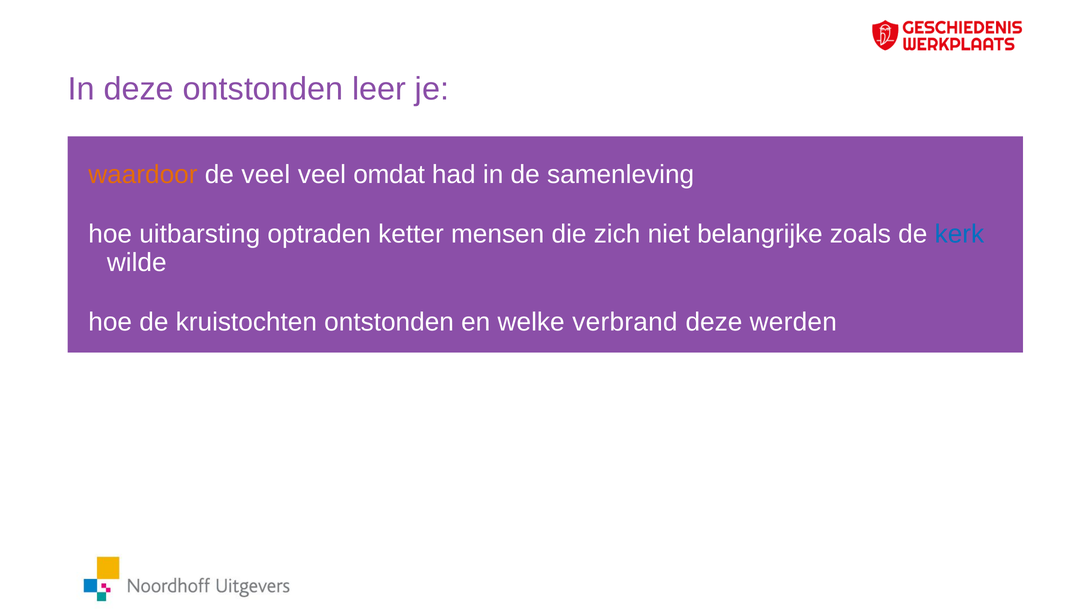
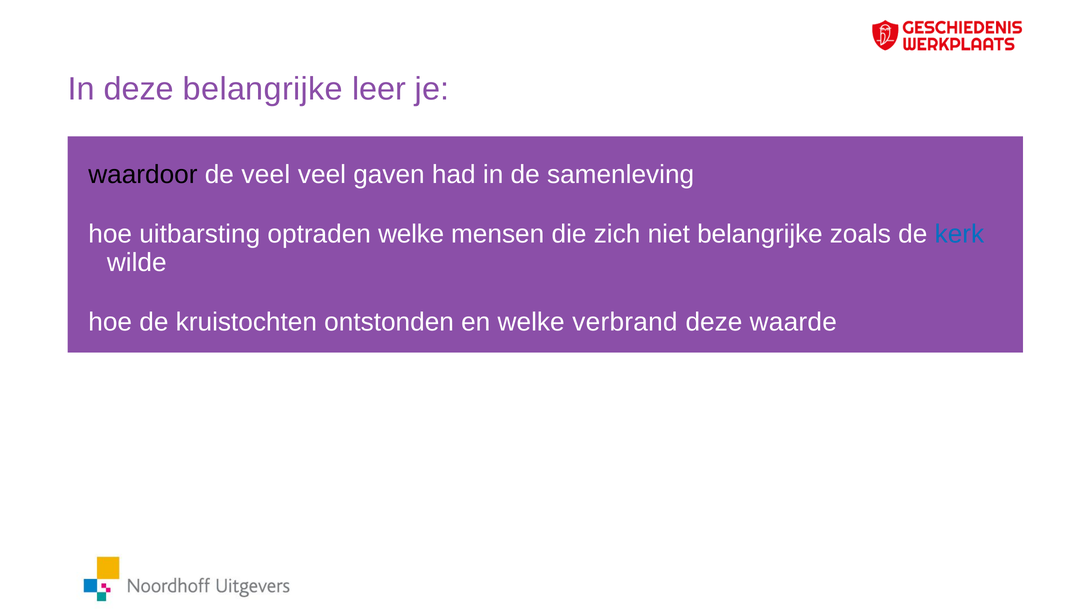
deze ontstonden: ontstonden -> belangrijke
waardoor colour: orange -> black
omdat: omdat -> gaven
optraden ketter: ketter -> welke
werden: werden -> waarde
